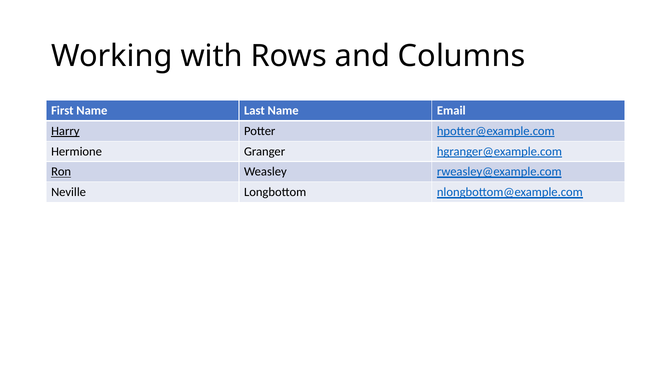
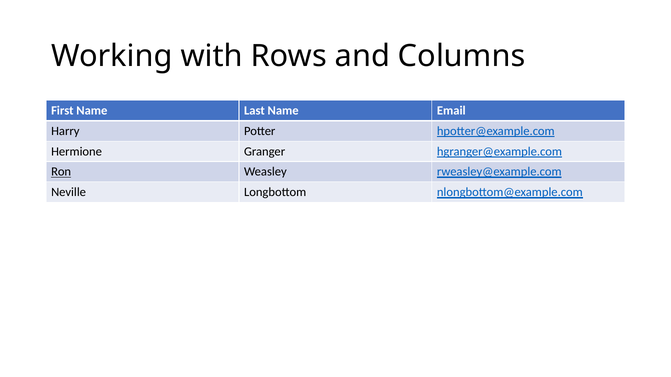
Harry underline: present -> none
